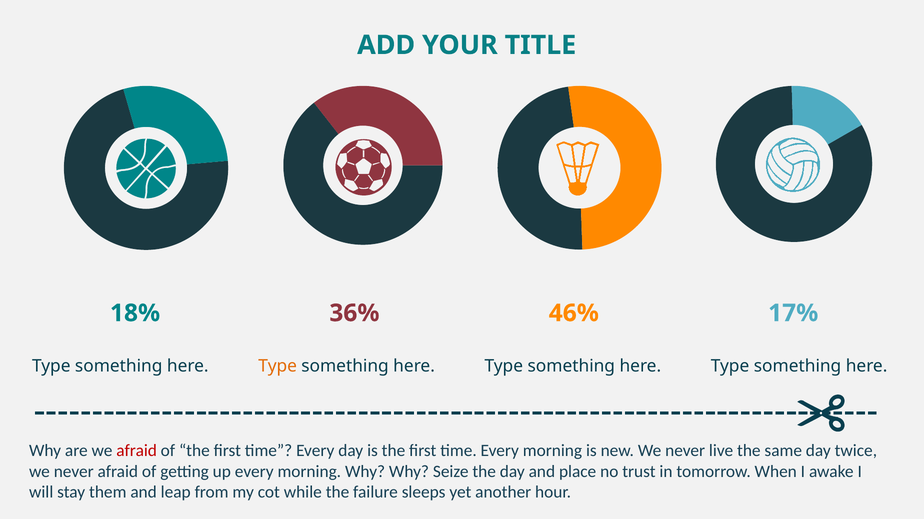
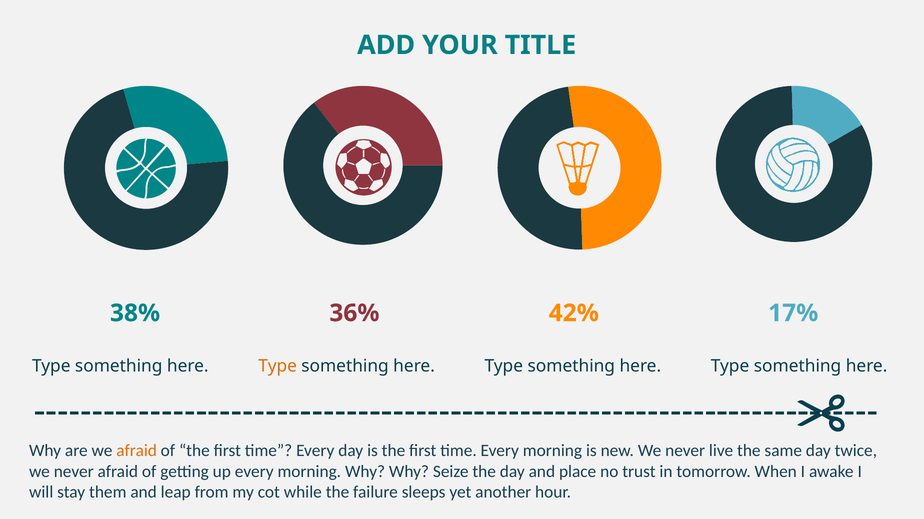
18%: 18% -> 38%
46%: 46% -> 42%
afraid at (137, 451) colour: red -> orange
